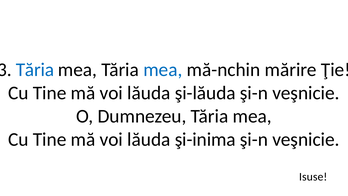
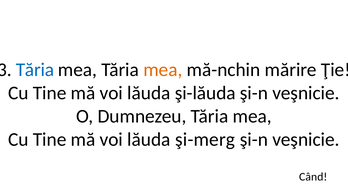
mea at (163, 70) colour: blue -> orange
şi-inima: şi-inima -> şi-merg
Isuse: Isuse -> Când
